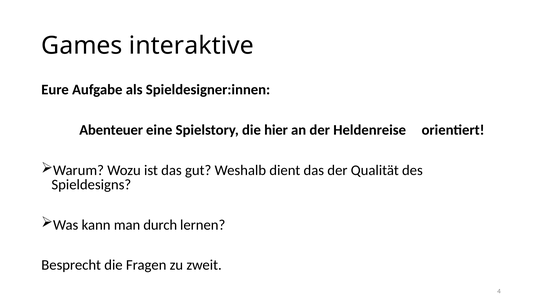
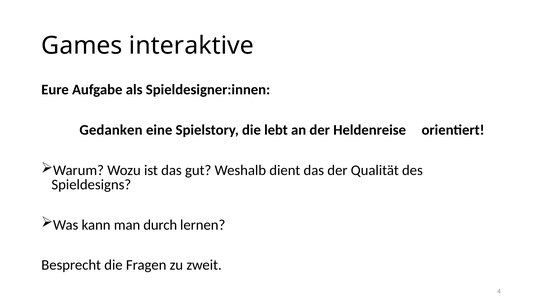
Abenteuer: Abenteuer -> Gedanken
hier: hier -> lebt
